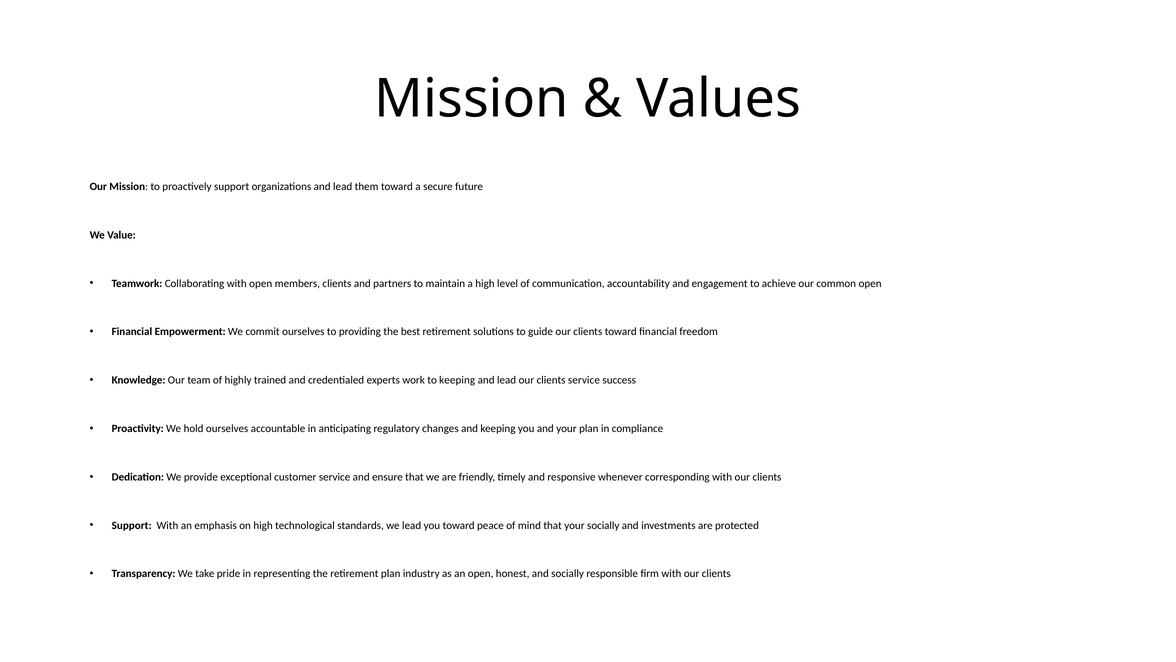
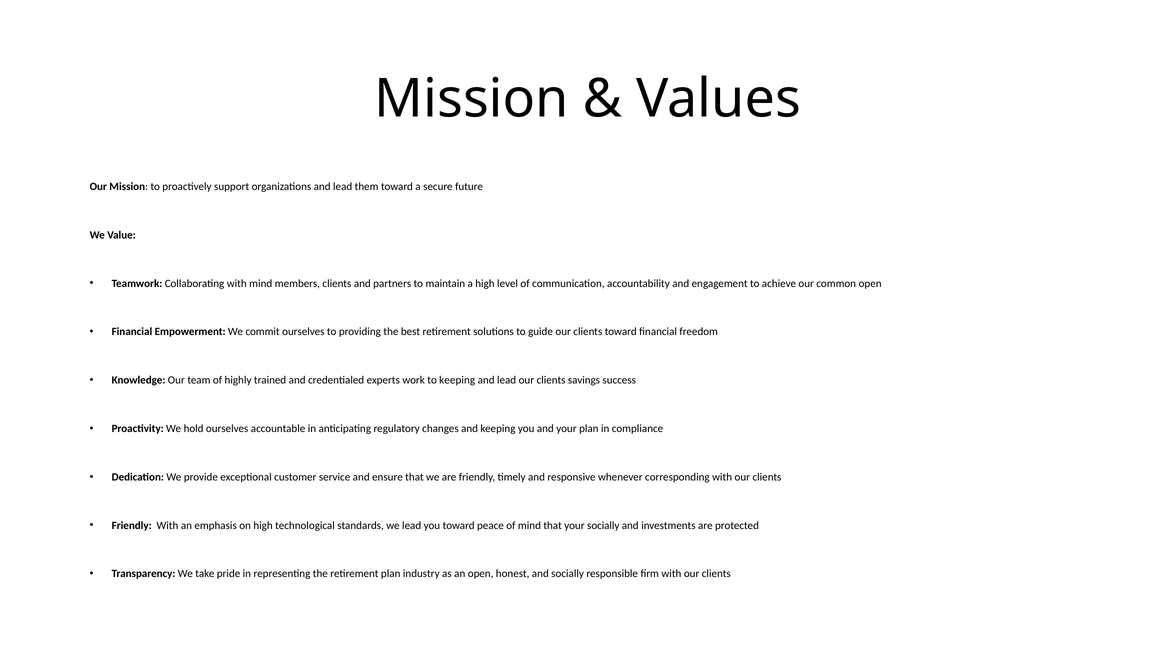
with open: open -> mind
clients service: service -> savings
Support at (132, 525): Support -> Friendly
